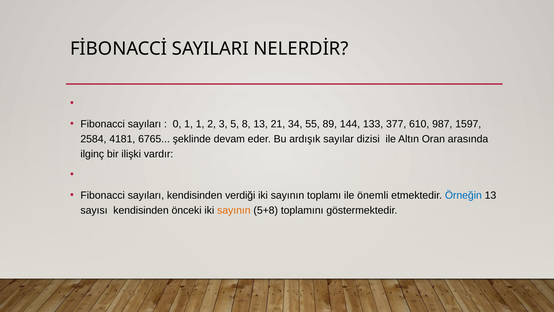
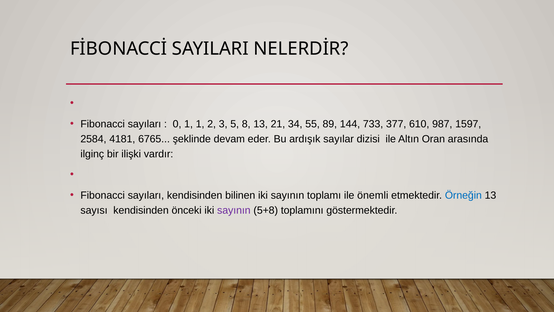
133: 133 -> 733
verdiği: verdiği -> bilinen
sayının at (234, 210) colour: orange -> purple
